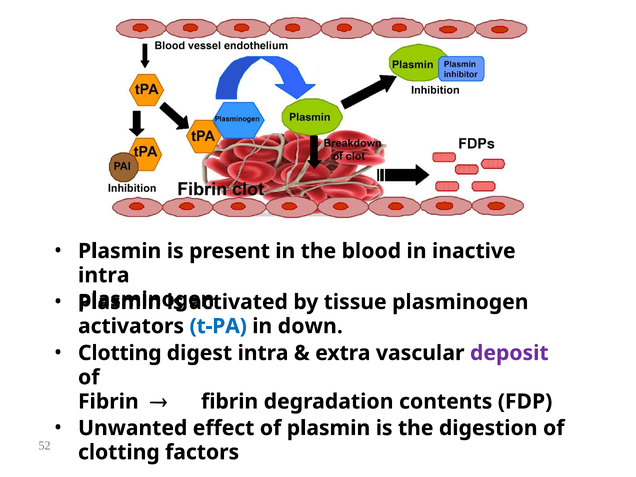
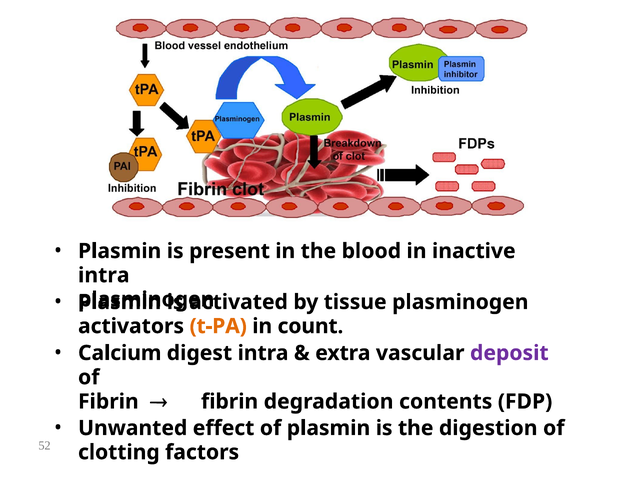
t-PA colour: blue -> orange
down: down -> count
Clotting at (120, 353): Clotting -> Calcium
